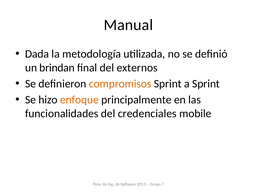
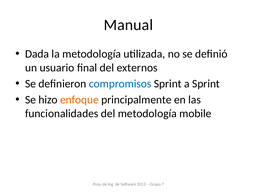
brindan: brindan -> usuario
compromisos colour: orange -> blue
del credenciales: credenciales -> metodología
